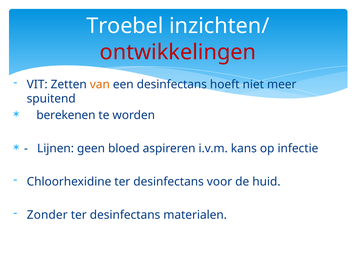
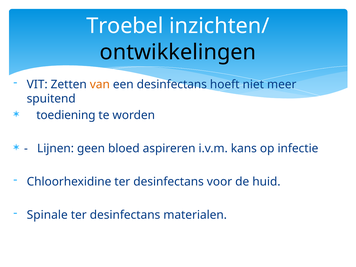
ontwikkelingen colour: red -> black
berekenen: berekenen -> toediening
Zonder: Zonder -> Spinale
